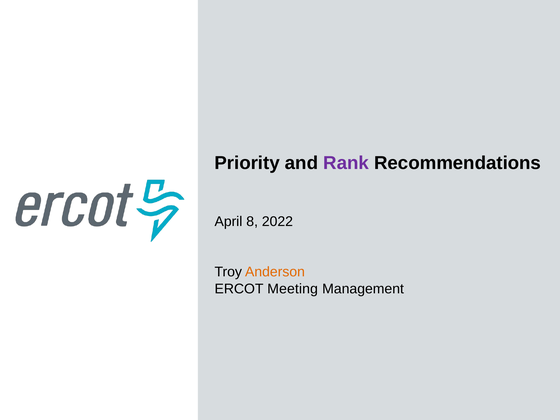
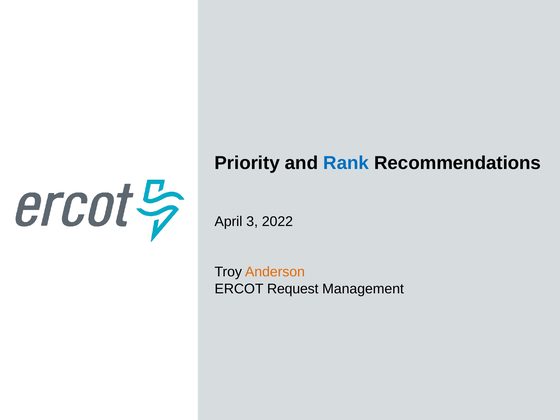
Rank colour: purple -> blue
8: 8 -> 3
Meeting: Meeting -> Request
